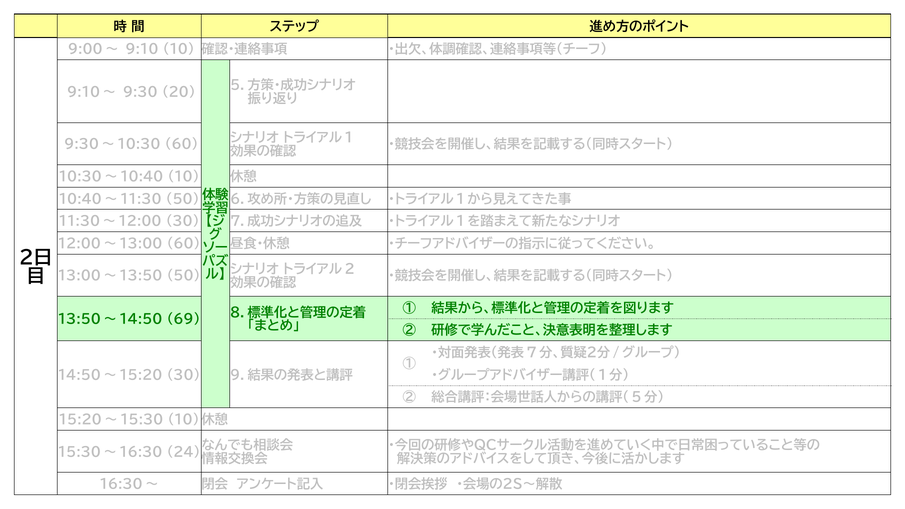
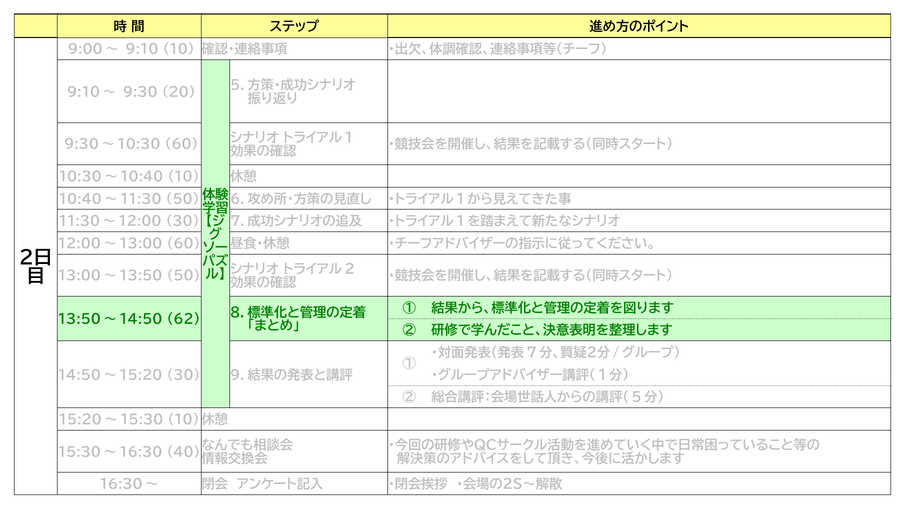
69: 69 -> 62
24: 24 -> 40
